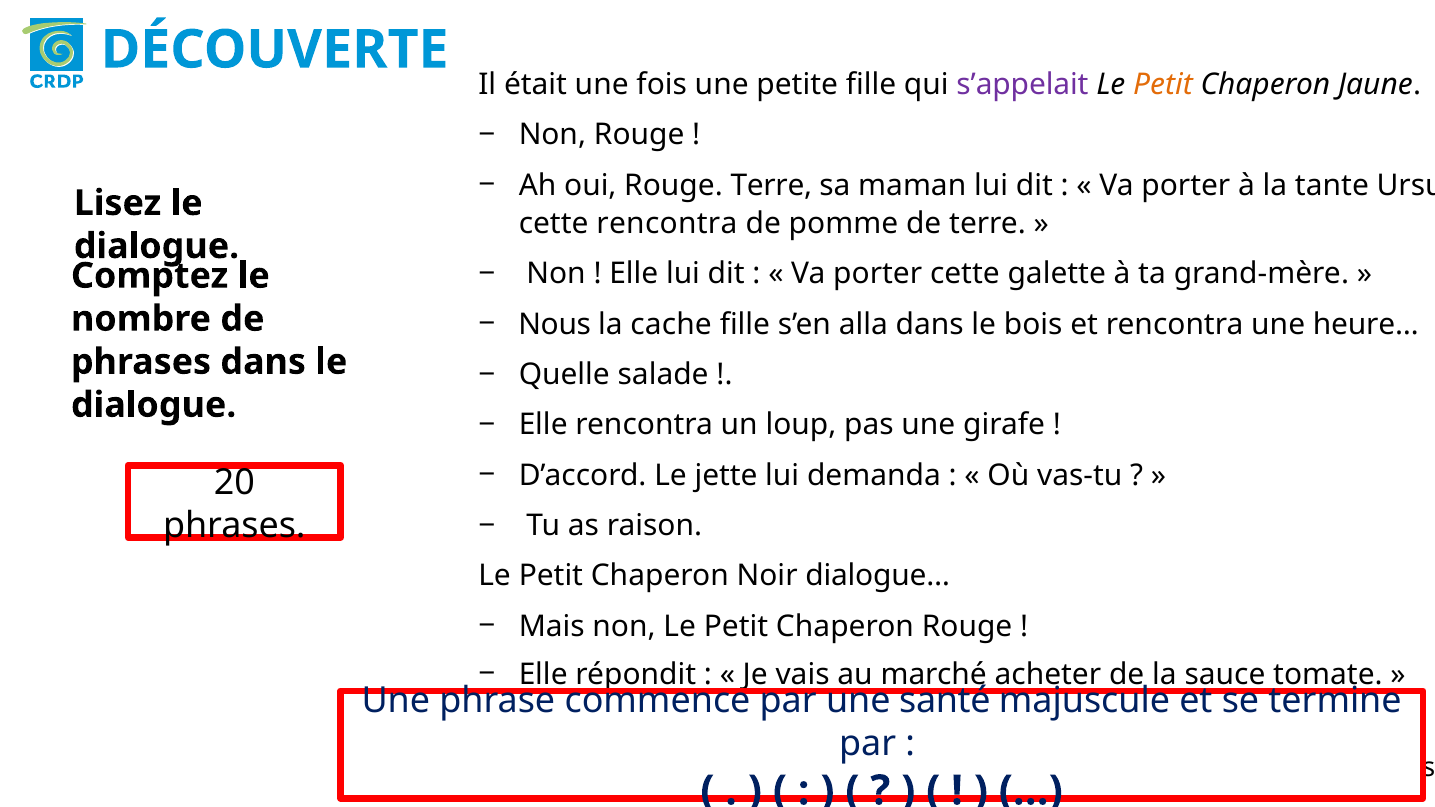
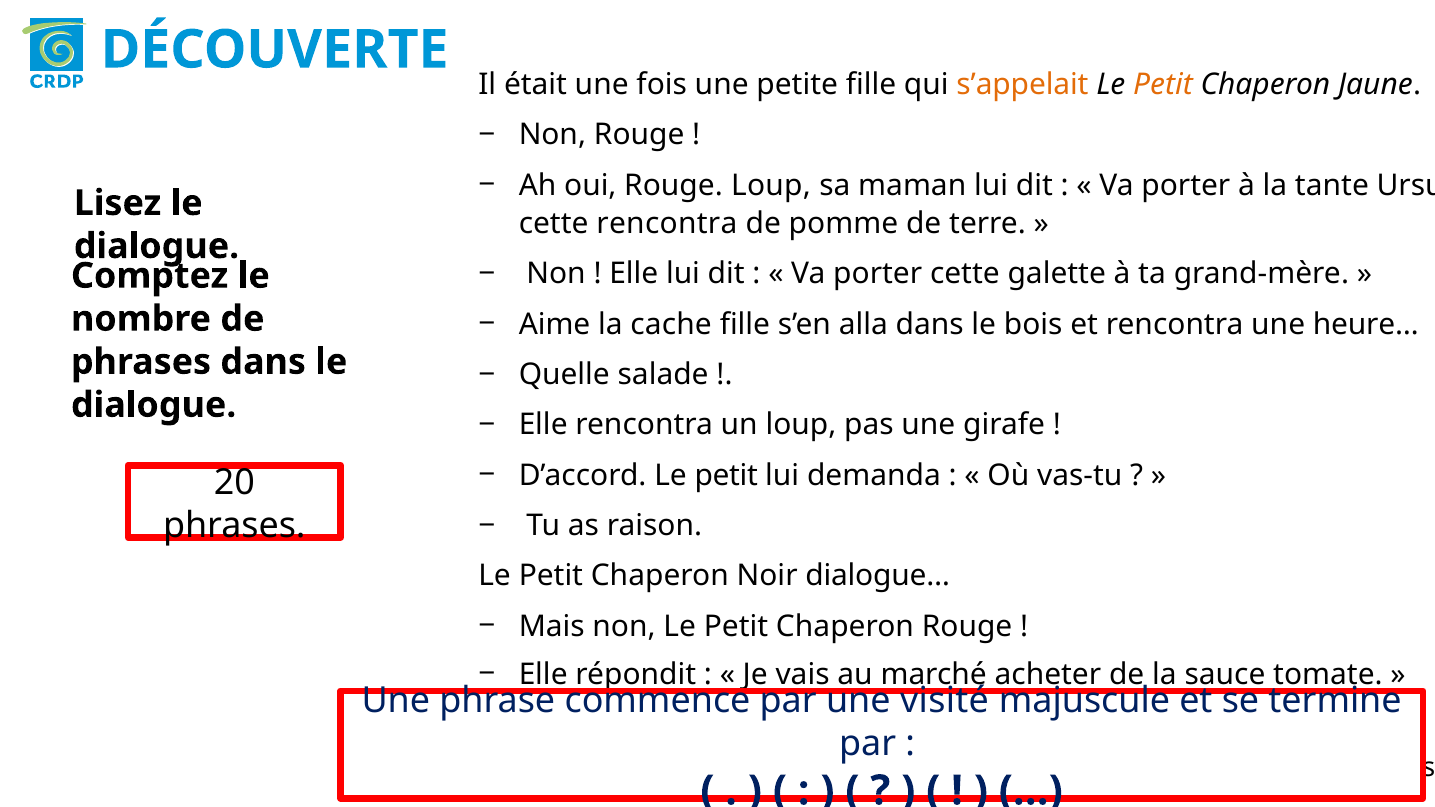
s’appelait colour: purple -> orange
Rouge Terre: Terre -> Loup
Nous: Nous -> Aime
D’accord Le jette: jette -> petit
santé: santé -> visité
